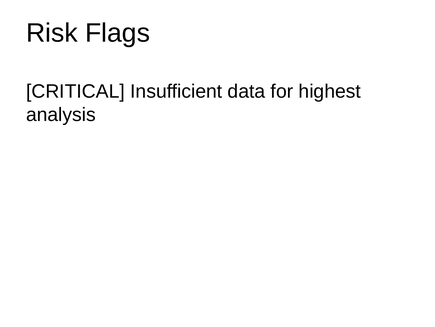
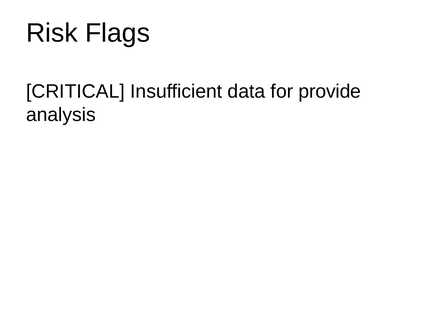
highest: highest -> provide
